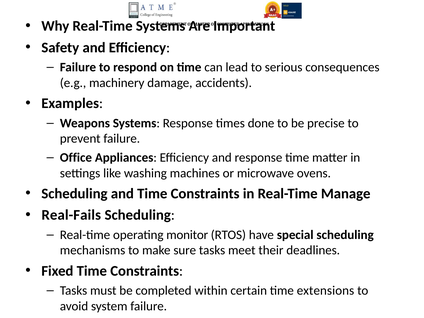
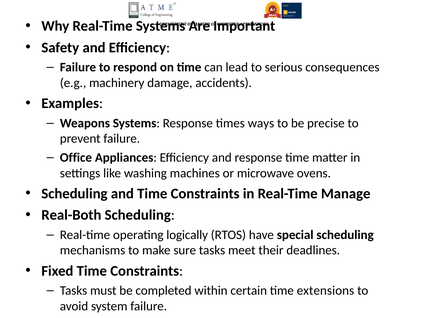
done: done -> ways
Real-Fails: Real-Fails -> Real-Both
monitor: monitor -> logically
